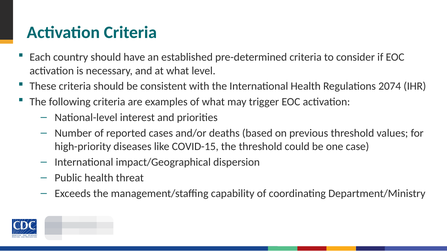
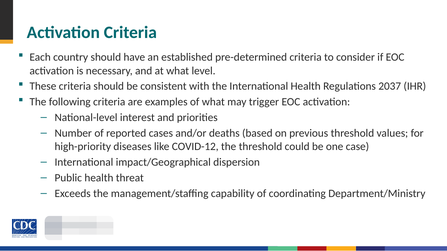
2074: 2074 -> 2037
COVID-15: COVID-15 -> COVID-12
